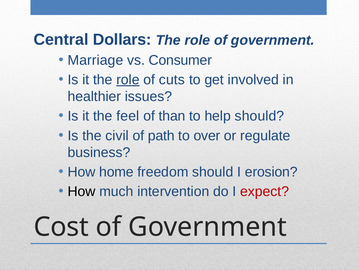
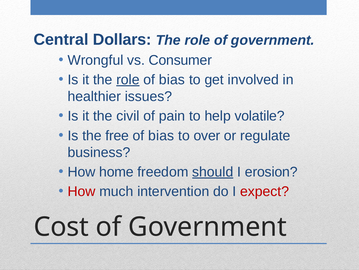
Marriage: Marriage -> Wrongful
cuts at (172, 80): cuts -> bias
feel: feel -> civil
than: than -> pain
help should: should -> volatile
civil: civil -> free
path at (161, 135): path -> bias
should at (213, 172) underline: none -> present
How at (82, 191) colour: black -> red
